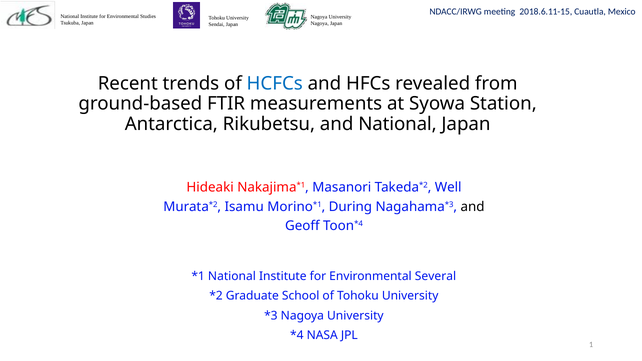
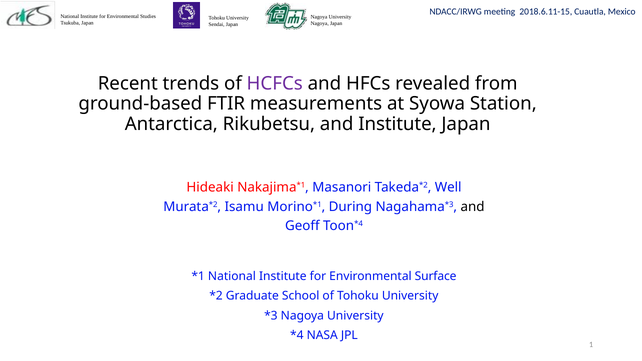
HCFCs colour: blue -> purple
and National: National -> Institute
Several: Several -> Surface
